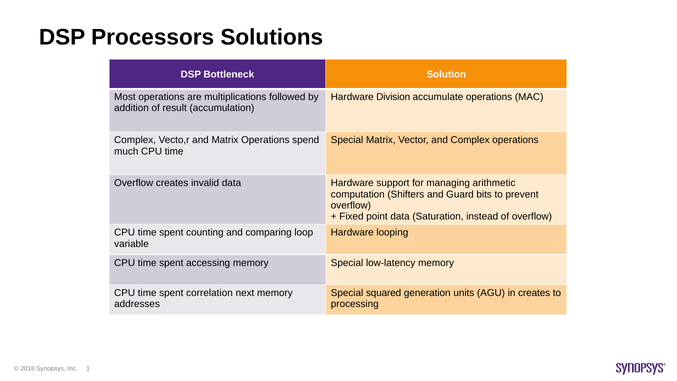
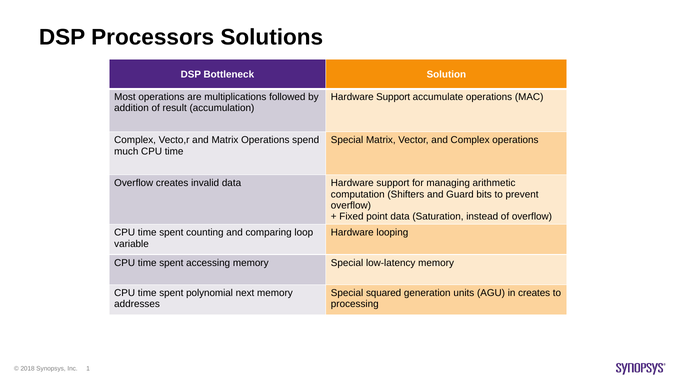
Division at (393, 97): Division -> Support
correlation: correlation -> polynomial
